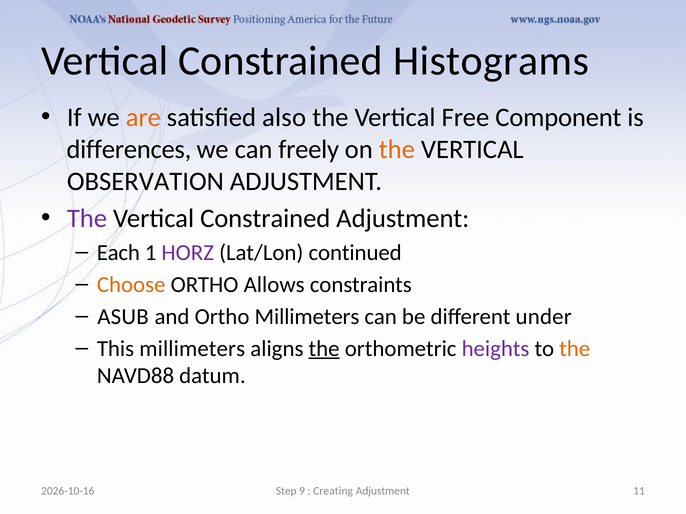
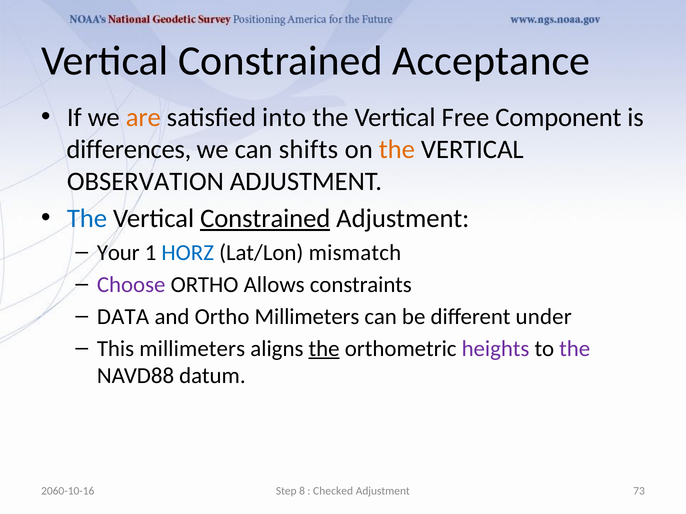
Histograms: Histograms -> Acceptance
also: also -> into
freely: freely -> shifts
The at (87, 219) colour: purple -> blue
Constrained at (265, 219) underline: none -> present
Each: Each -> Your
HORZ colour: purple -> blue
continued: continued -> mismatch
Choose colour: orange -> purple
ASUB: ASUB -> DATA
the at (575, 349) colour: orange -> purple
2026-10-16: 2026-10-16 -> 2060-10-16
9: 9 -> 8
Creating: Creating -> Checked
11: 11 -> 73
